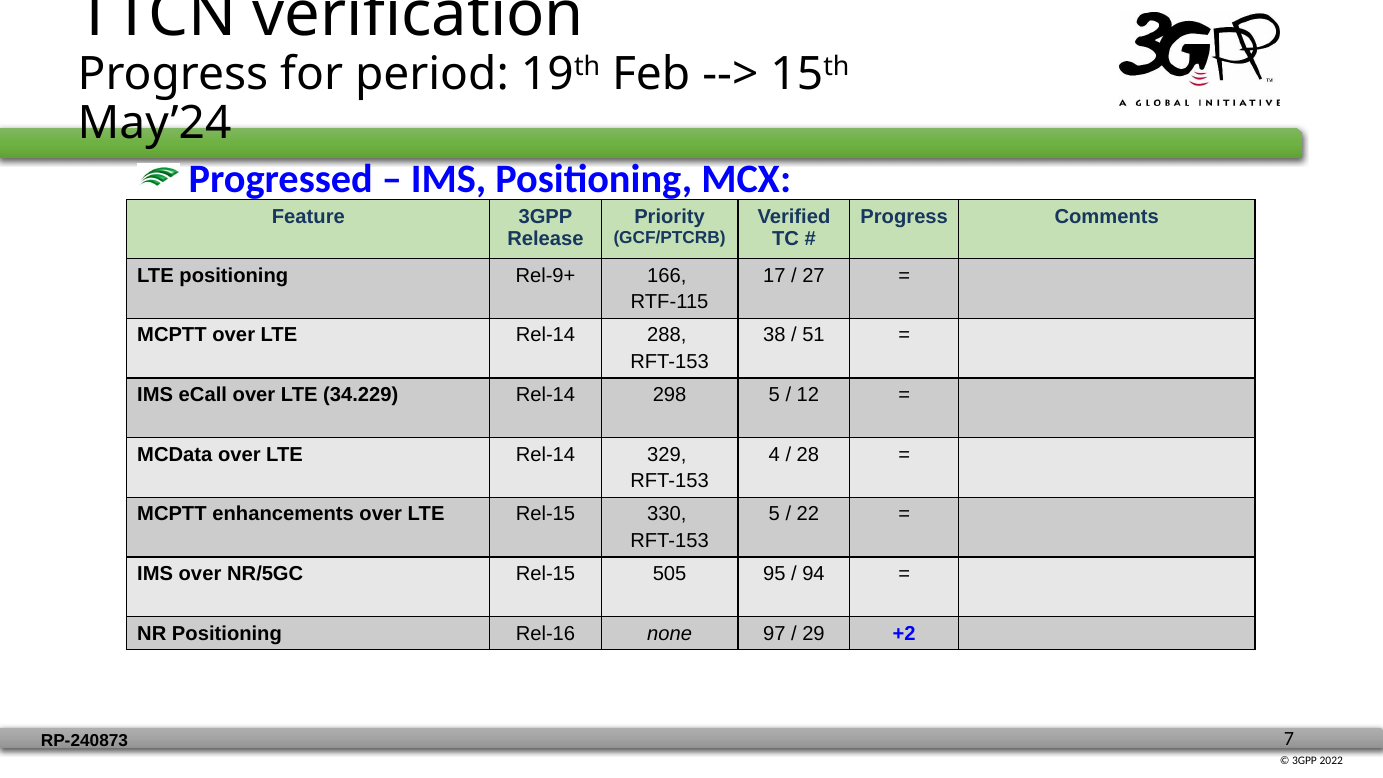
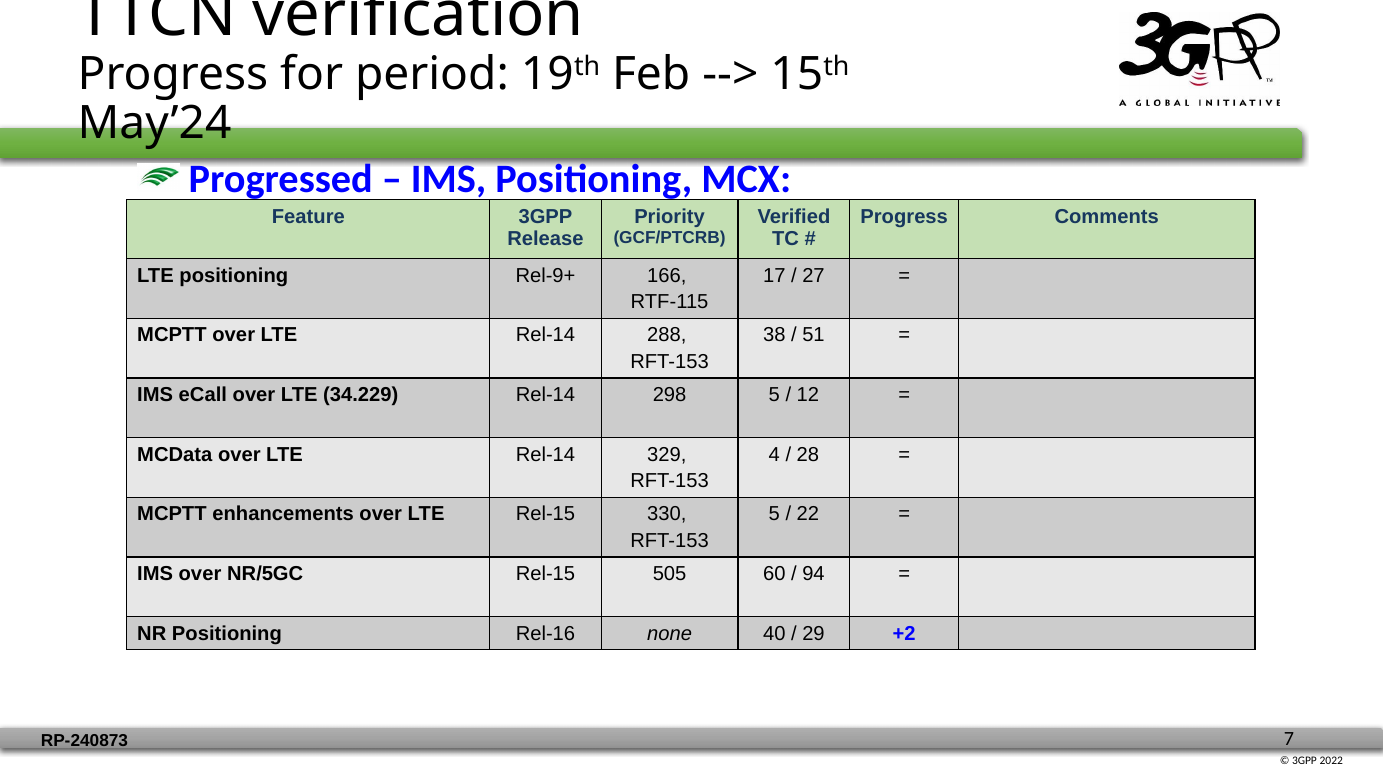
95: 95 -> 60
97: 97 -> 40
